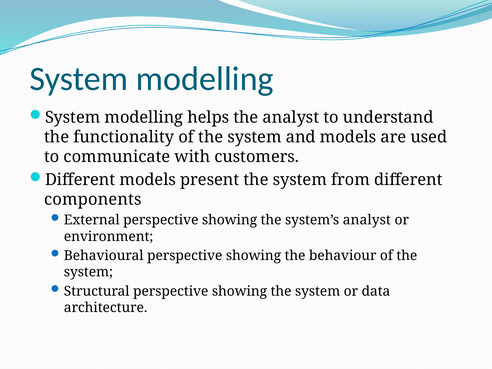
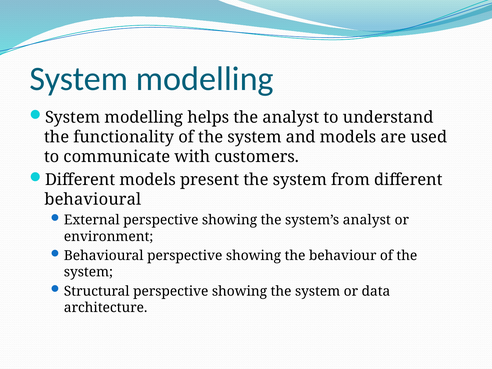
components at (93, 200): components -> behavioural
